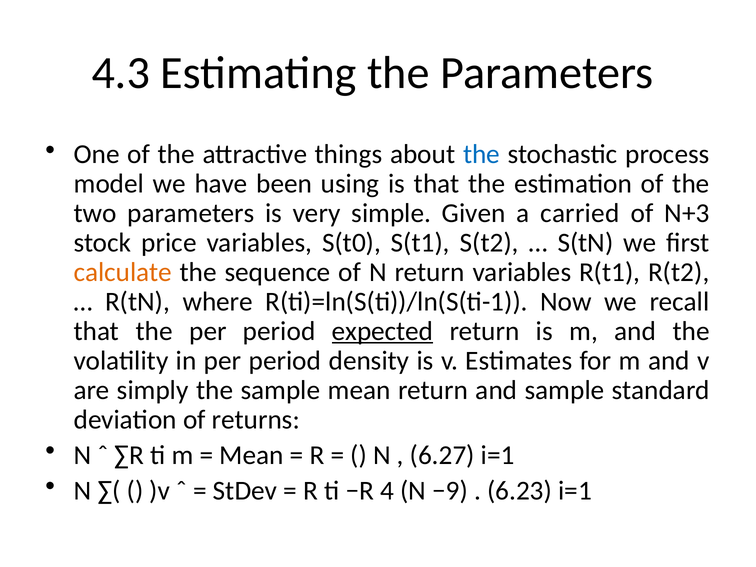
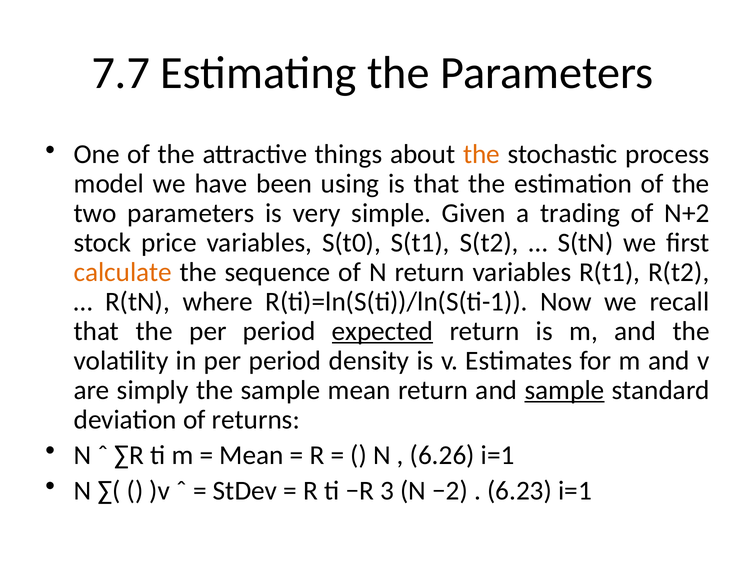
4.3: 4.3 -> 7.7
the at (482, 154) colour: blue -> orange
carried: carried -> trading
N+3: N+3 -> N+2
sample at (565, 390) underline: none -> present
6.27: 6.27 -> 6.26
4: 4 -> 3
−9: −9 -> −2
